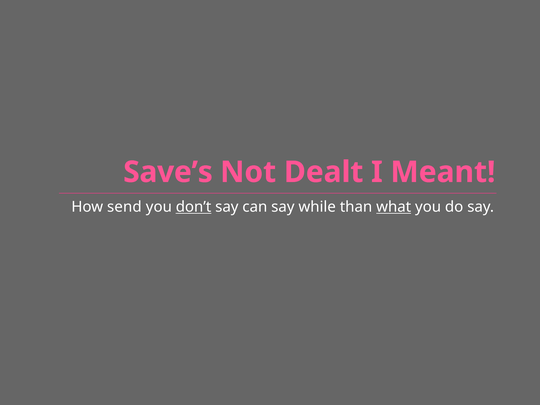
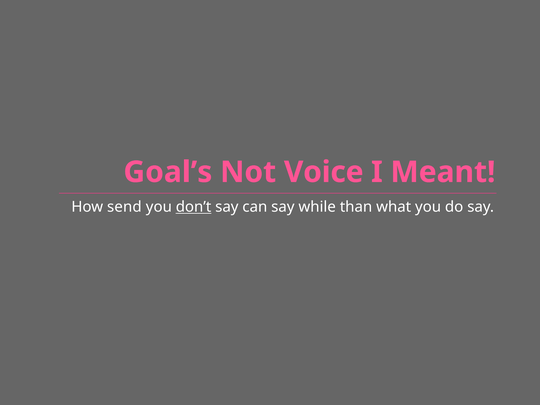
Save’s: Save’s -> Goal’s
Dealt: Dealt -> Voice
what underline: present -> none
